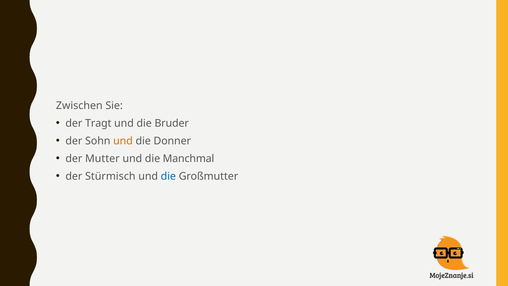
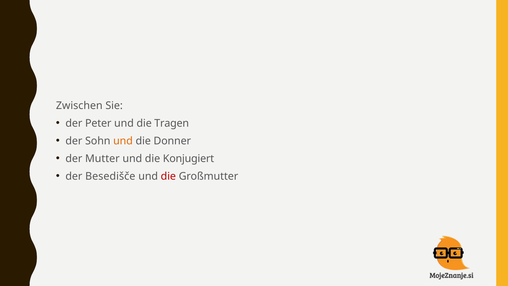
Tragt: Tragt -> Peter
Bruder: Bruder -> Tragen
Manchmal: Manchmal -> Konjugiert
Stürmisch: Stürmisch -> Besedišče
die at (168, 176) colour: blue -> red
